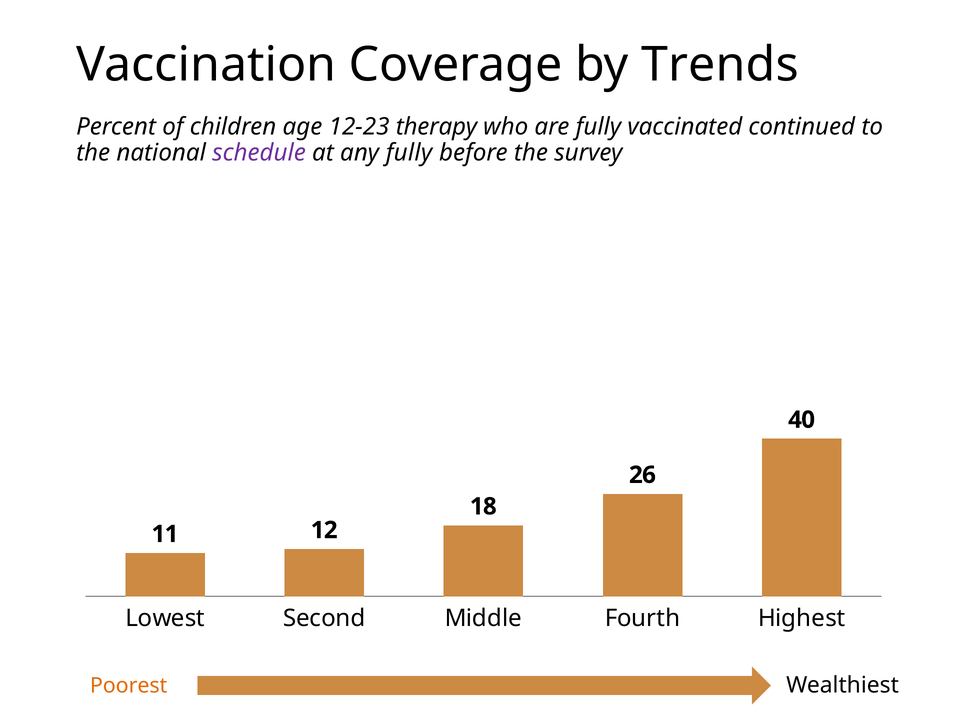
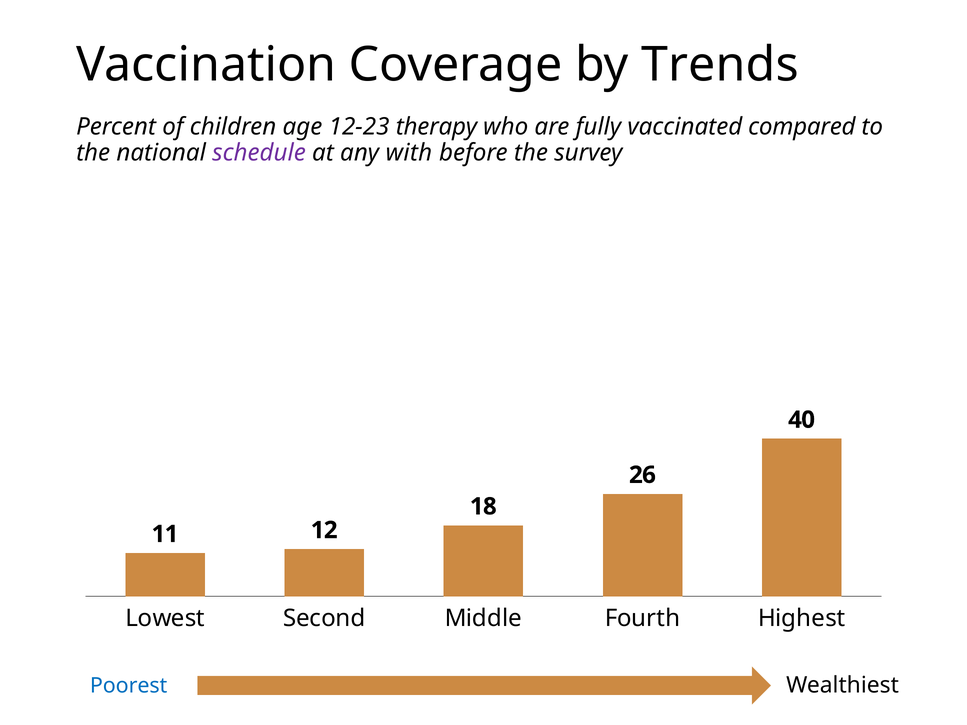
continued: continued -> compared
any fully: fully -> with
Poorest colour: orange -> blue
